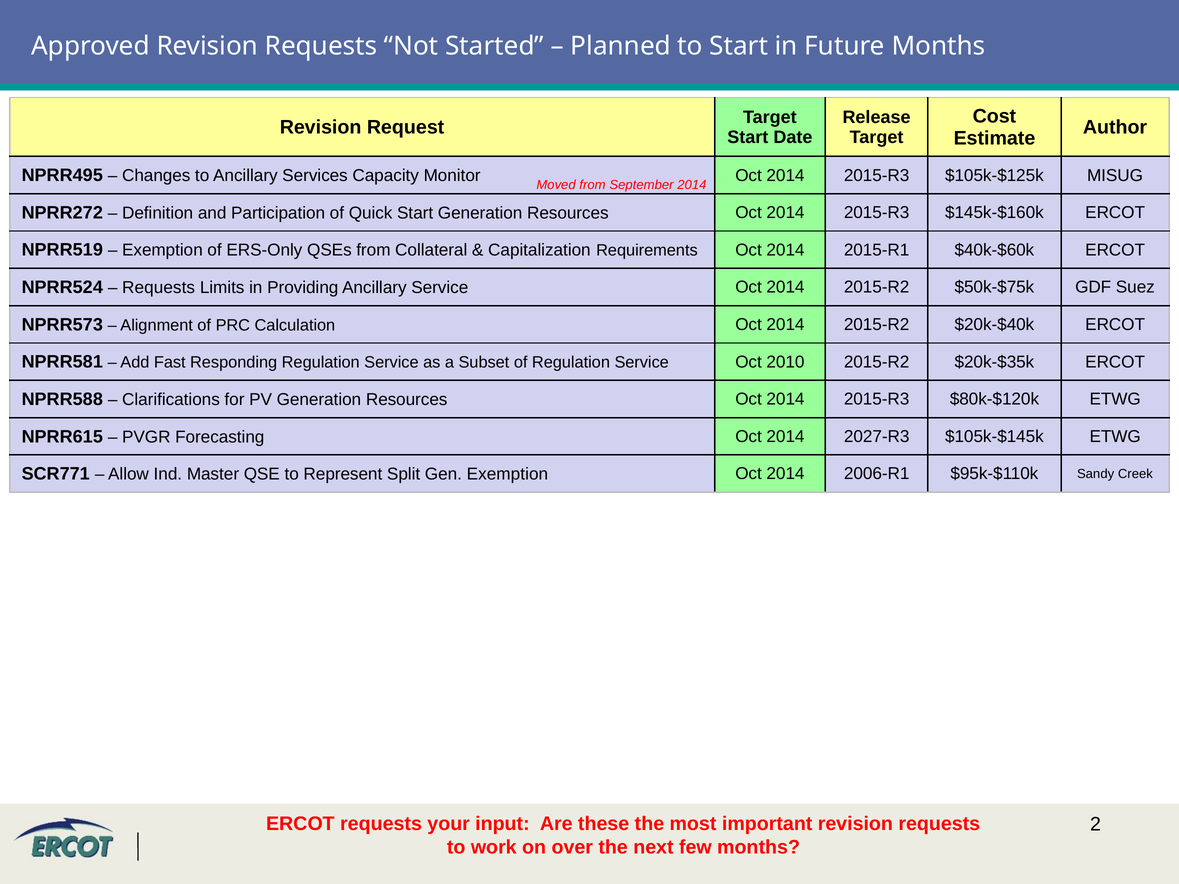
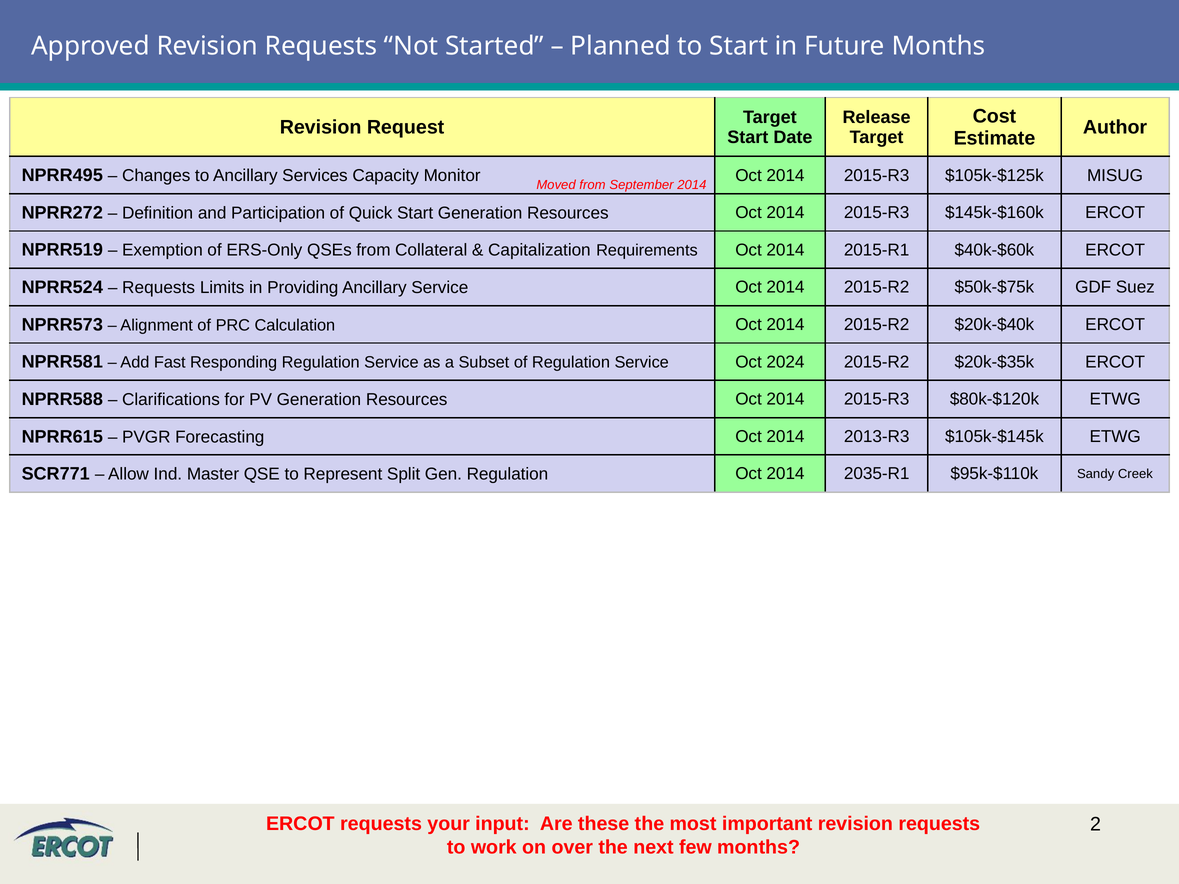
2010: 2010 -> 2024
2027-R3: 2027-R3 -> 2013-R3
Gen Exemption: Exemption -> Regulation
2006-R1: 2006-R1 -> 2035-R1
